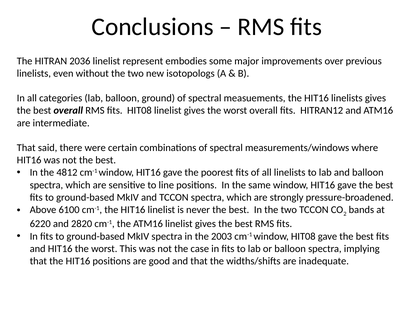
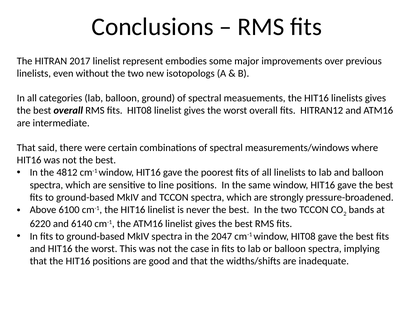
2036: 2036 -> 2017
2820: 2820 -> 6140
2003: 2003 -> 2047
